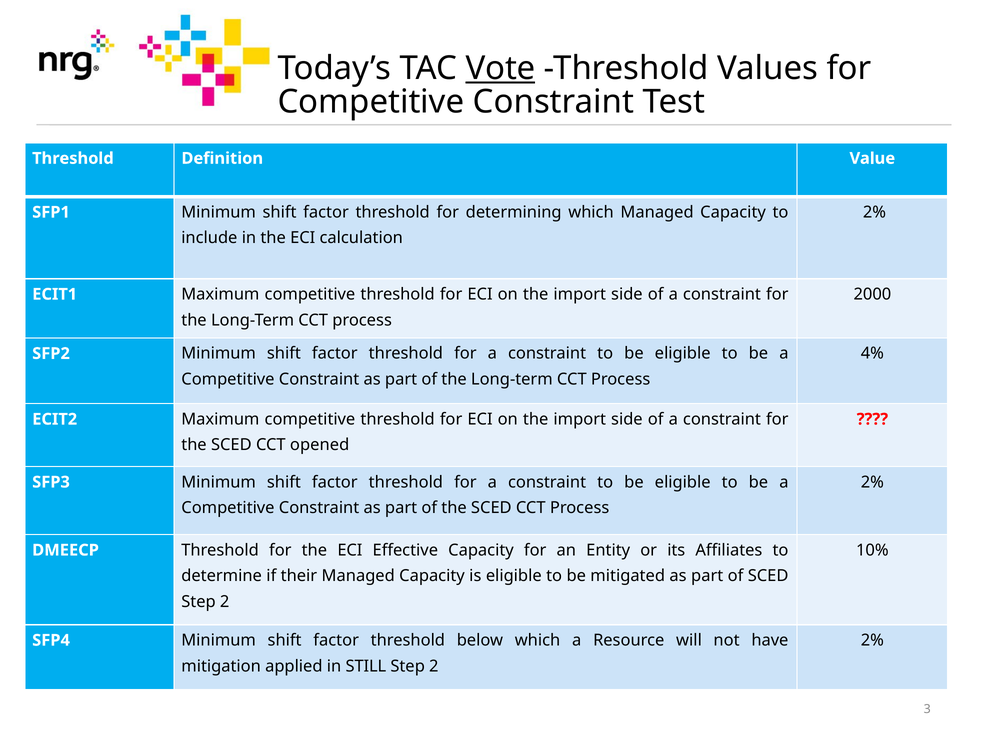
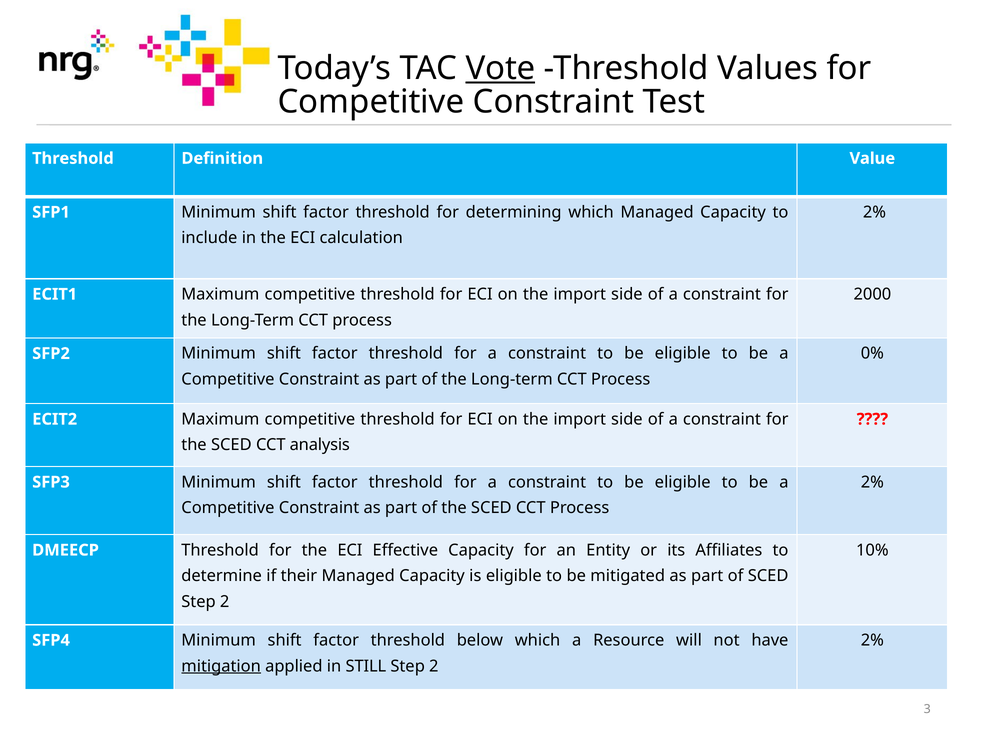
4%: 4% -> 0%
opened: opened -> analysis
mitigation underline: none -> present
